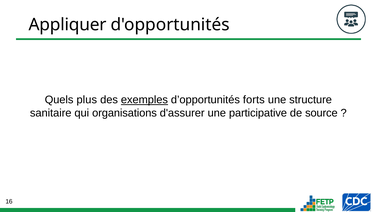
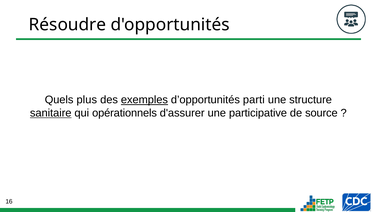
Appliquer: Appliquer -> Résoudre
forts: forts -> parti
sanitaire underline: none -> present
organisations: organisations -> opérationnels
